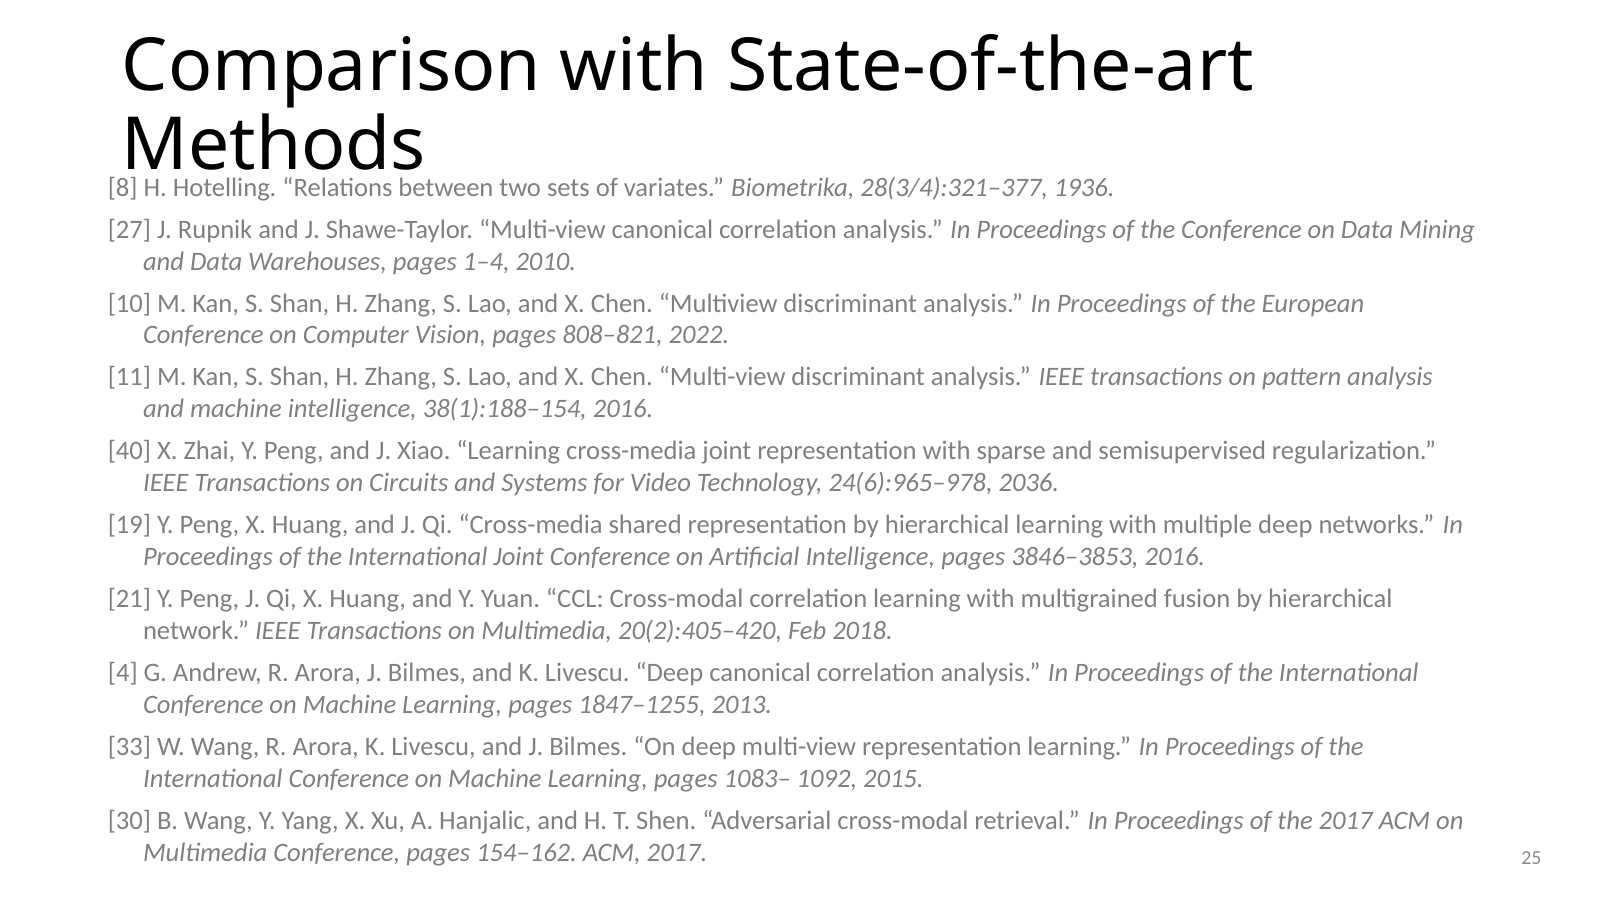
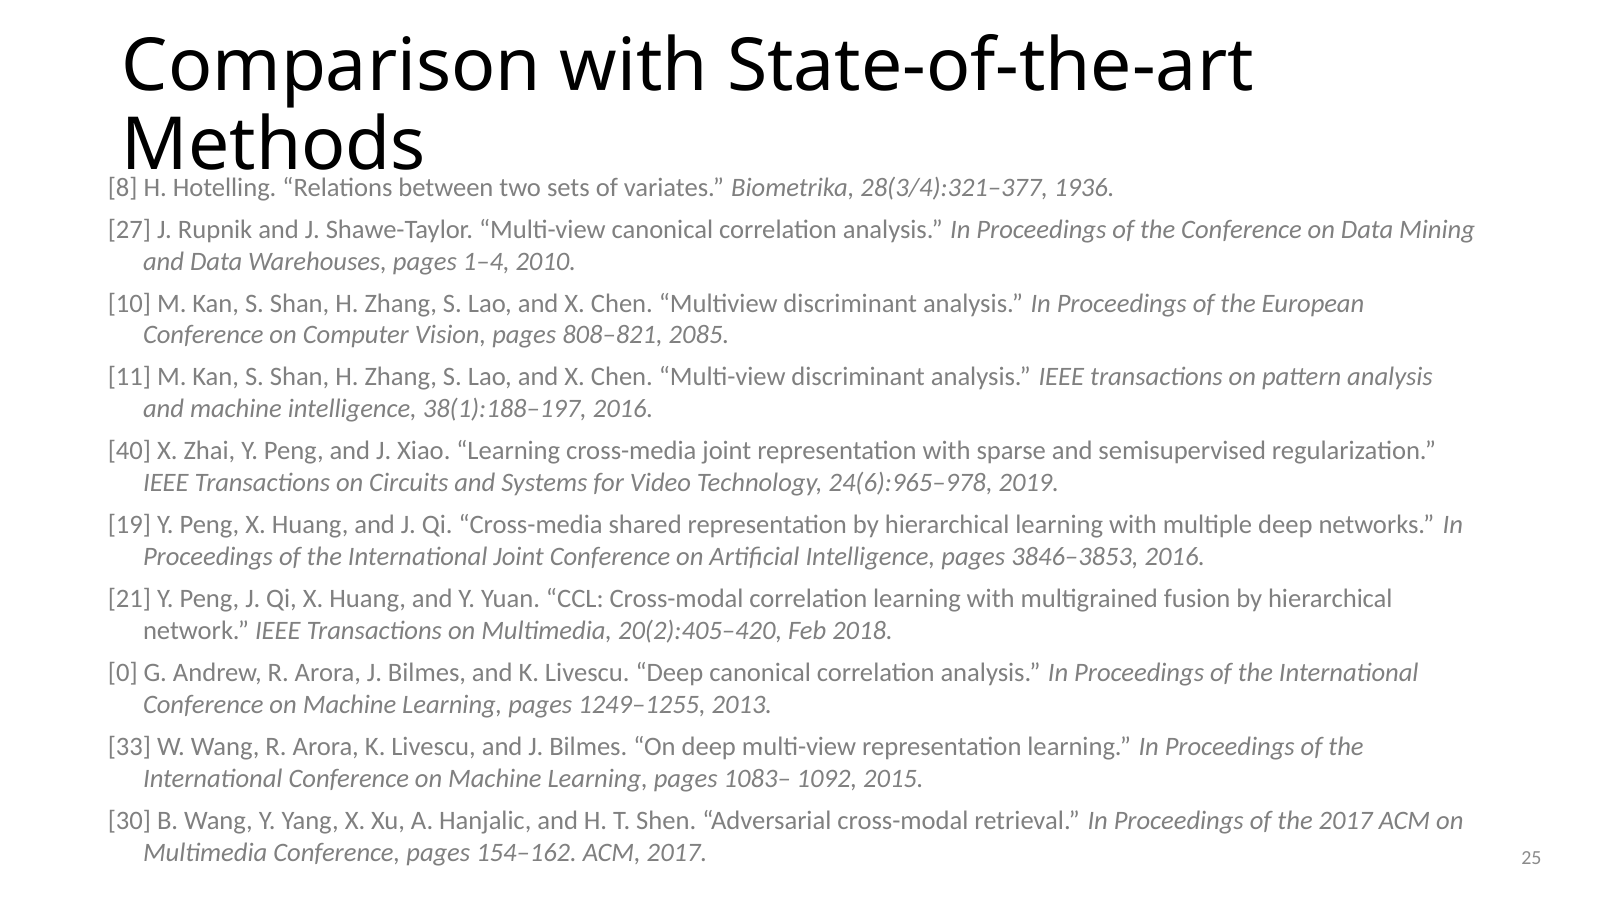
2022: 2022 -> 2085
38(1):188–154: 38(1):188–154 -> 38(1):188–197
2036: 2036 -> 2019
4: 4 -> 0
1847–1255: 1847–1255 -> 1249–1255
